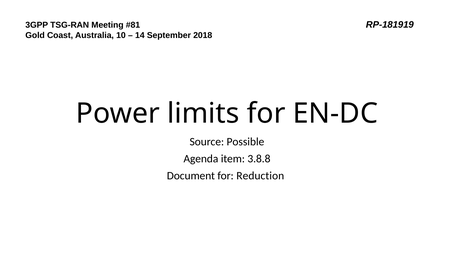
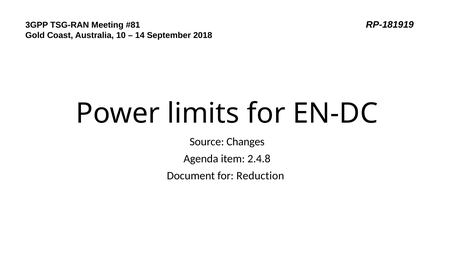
Possible: Possible -> Changes
3.8.8: 3.8.8 -> 2.4.8
